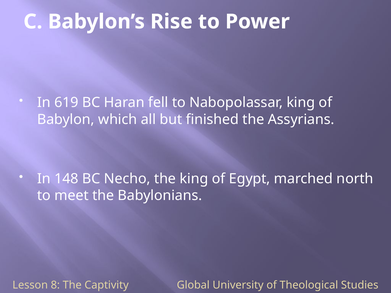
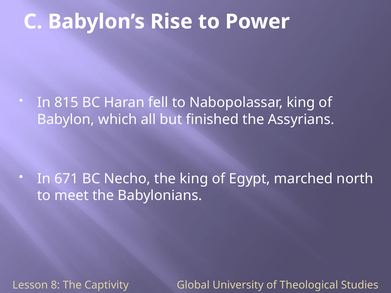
619: 619 -> 815
148: 148 -> 671
